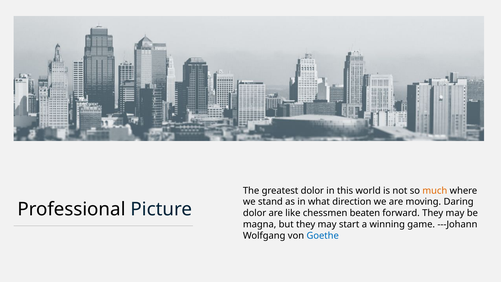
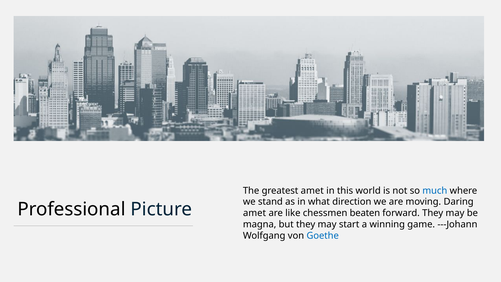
greatest dolor: dolor -> amet
much colour: orange -> blue
dolor at (255, 213): dolor -> amet
